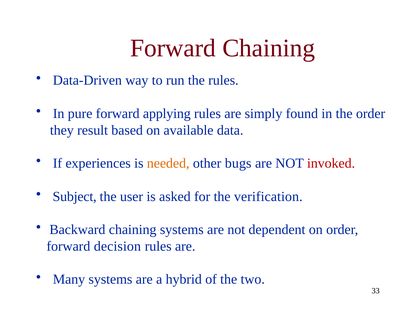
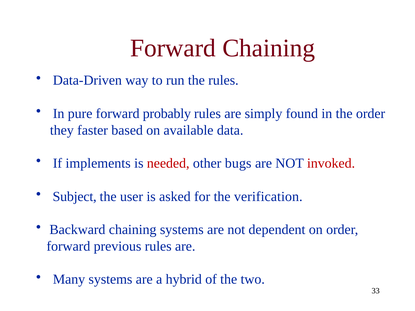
applying: applying -> probably
result: result -> faster
experiences: experiences -> implements
needed colour: orange -> red
decision: decision -> previous
